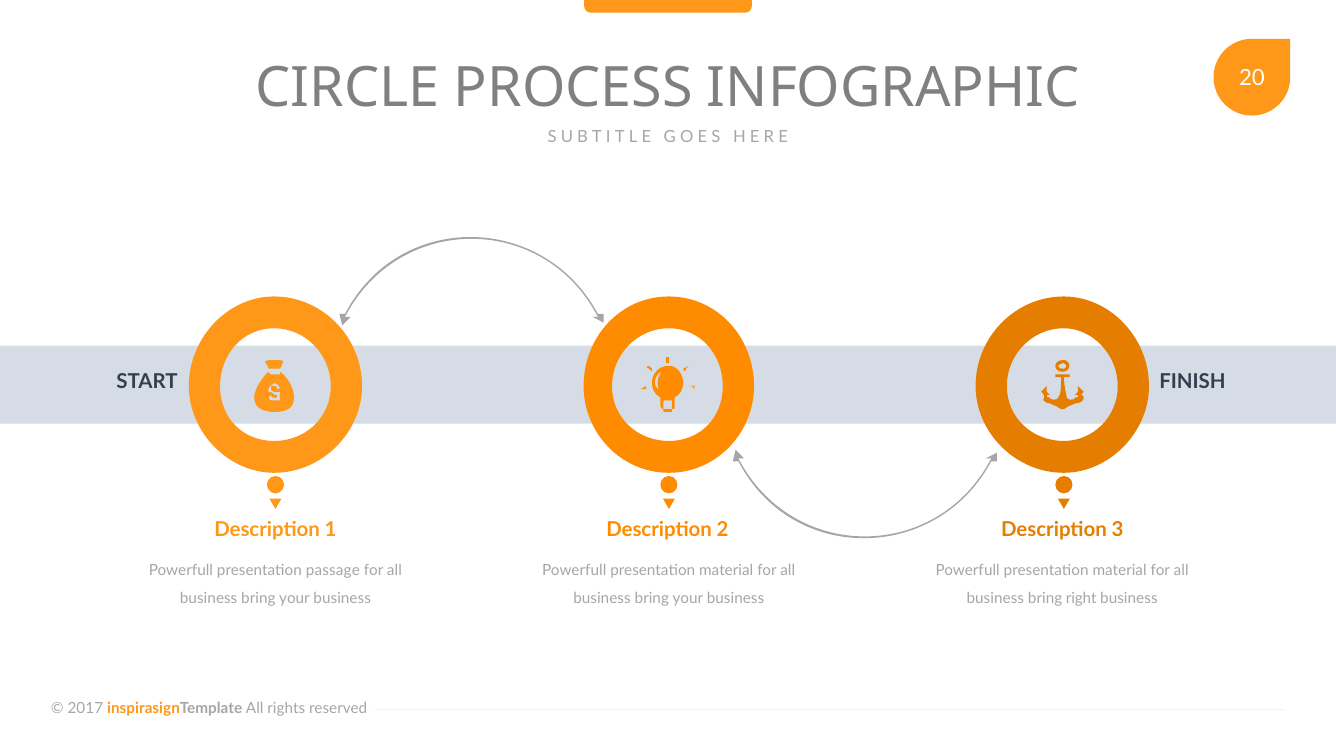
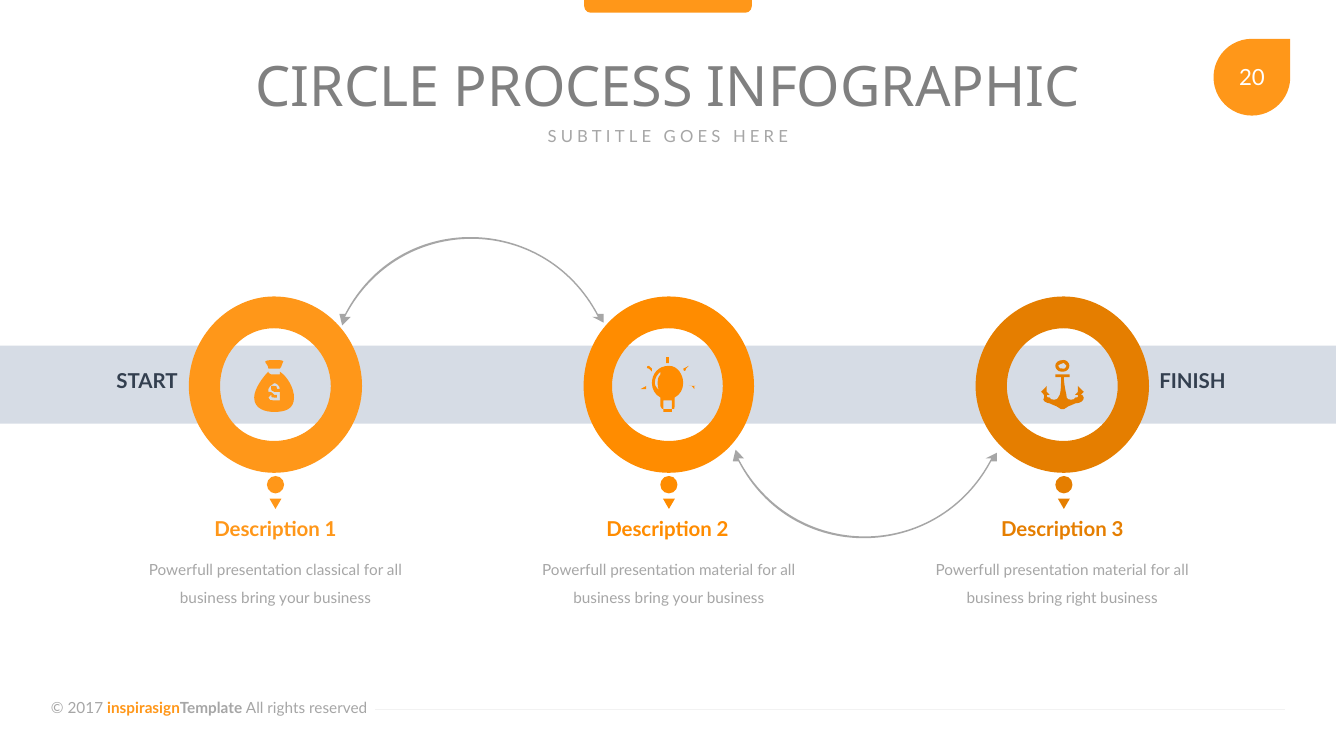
passage: passage -> classical
